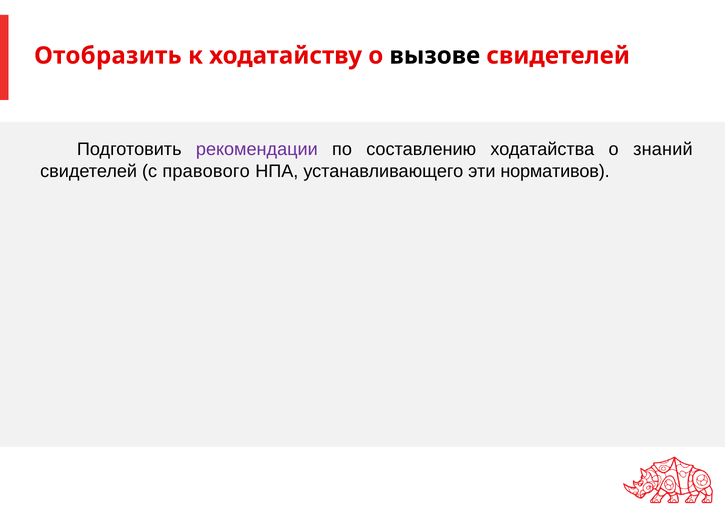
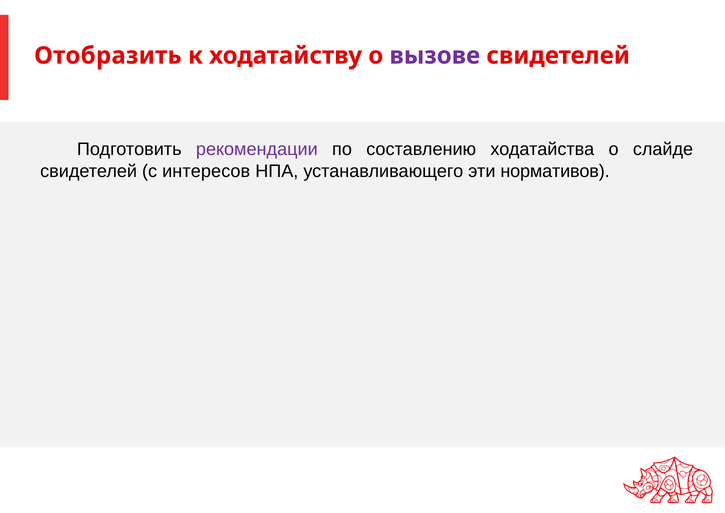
вызове colour: black -> purple
знаний: знаний -> слайде
правового: правового -> интересов
